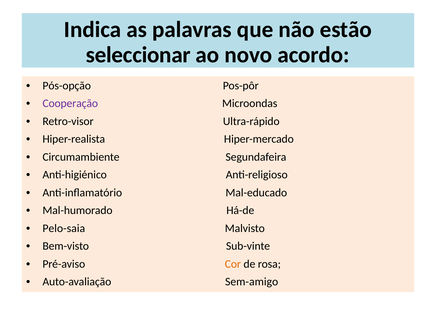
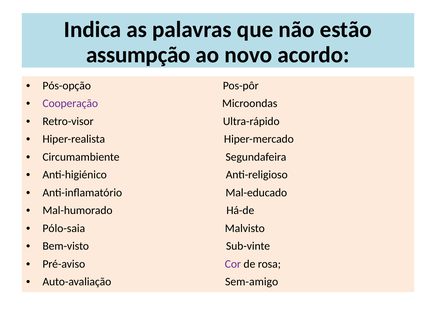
seleccionar: seleccionar -> assumpção
Pelo-saia: Pelo-saia -> Pólo-saia
Cor colour: orange -> purple
